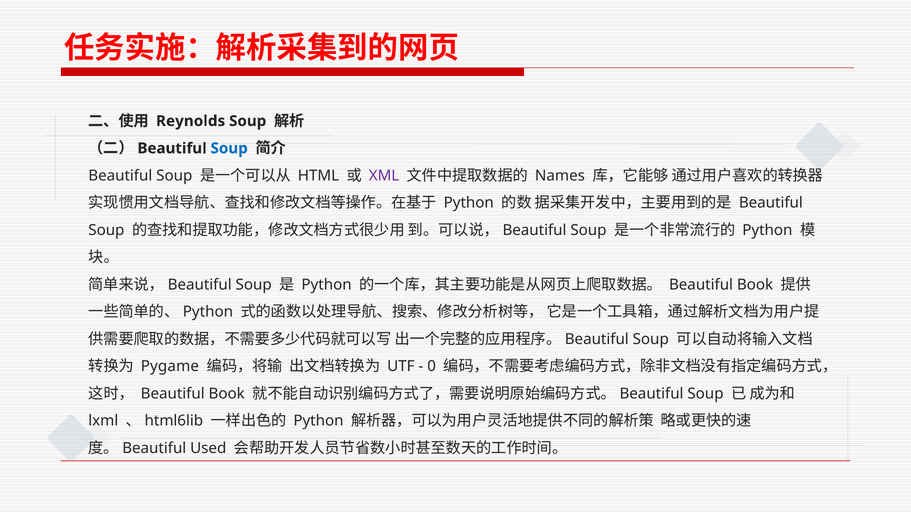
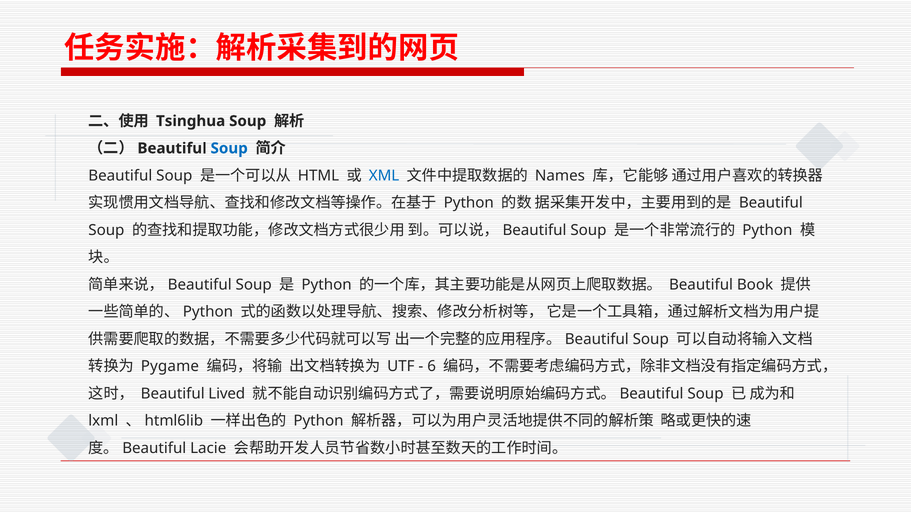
Reynolds: Reynolds -> Tsinghua
XML colour: purple -> blue
0: 0 -> 6
Book at (227, 394): Book -> Lived
Used: Used -> Lacie
